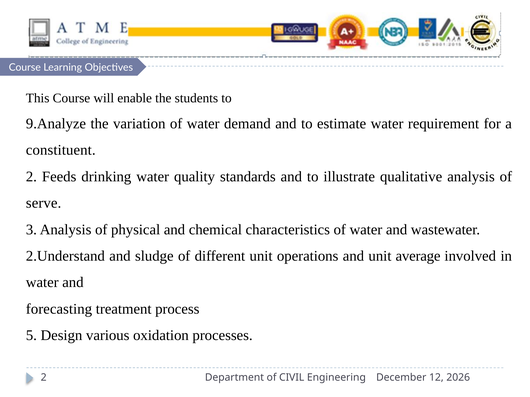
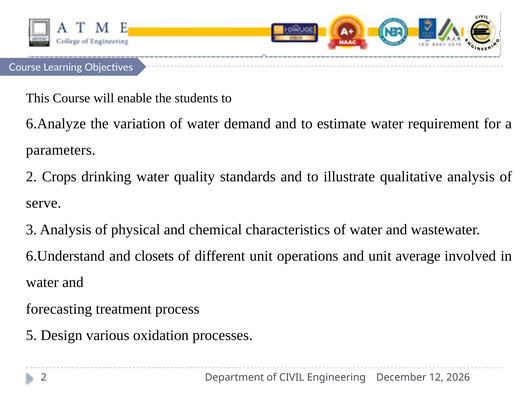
9.Analyze: 9.Analyze -> 6.Analyze
constituent: constituent -> parameters
Feeds: Feeds -> Crops
2.Understand: 2.Understand -> 6.Understand
sludge: sludge -> closets
